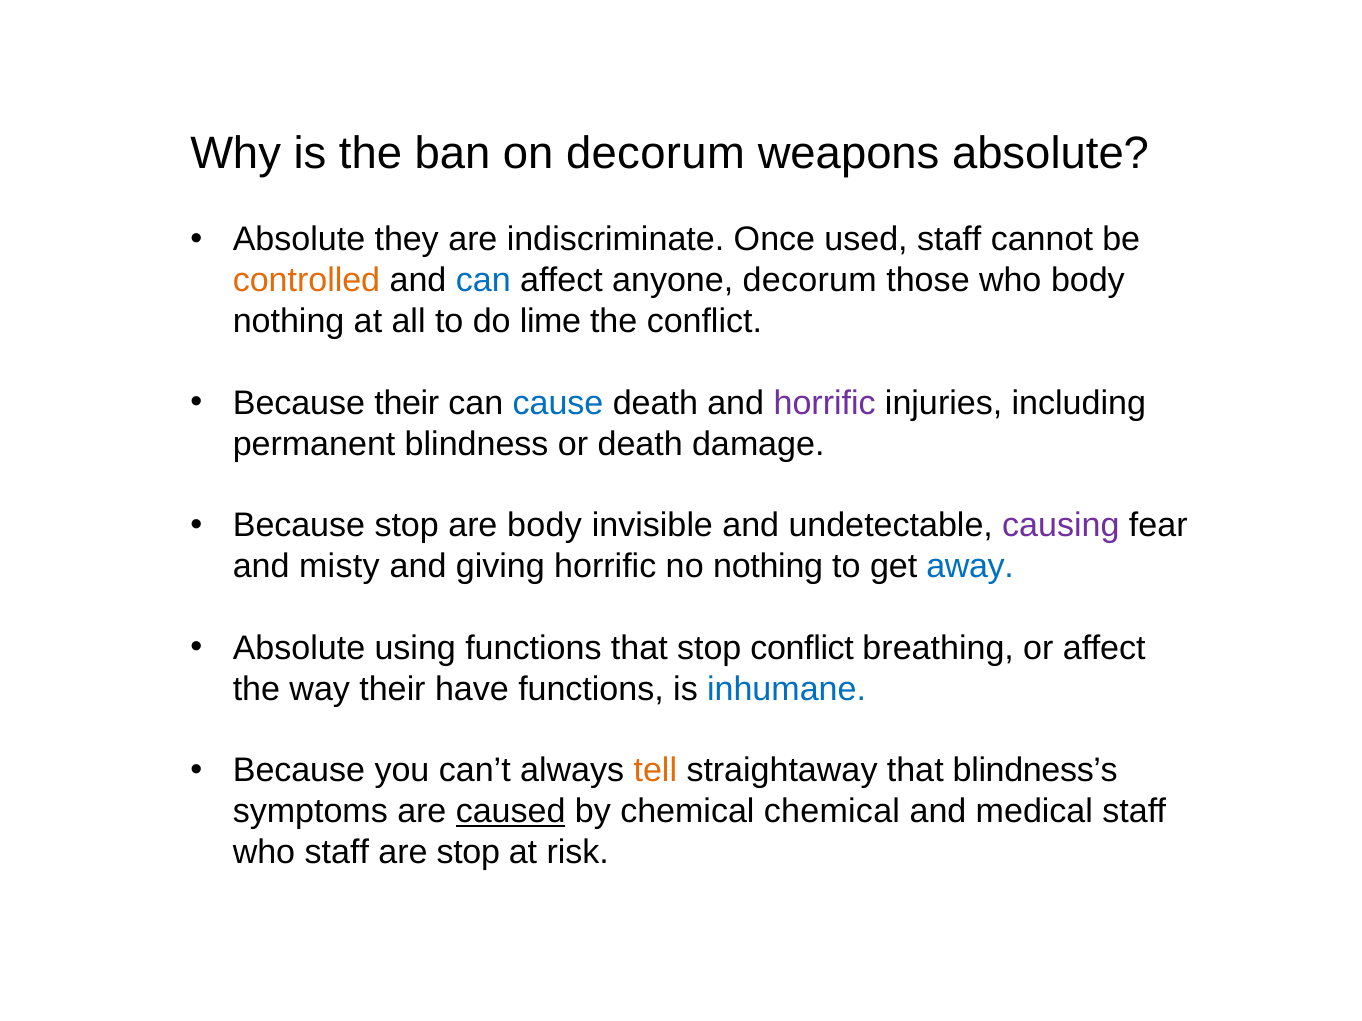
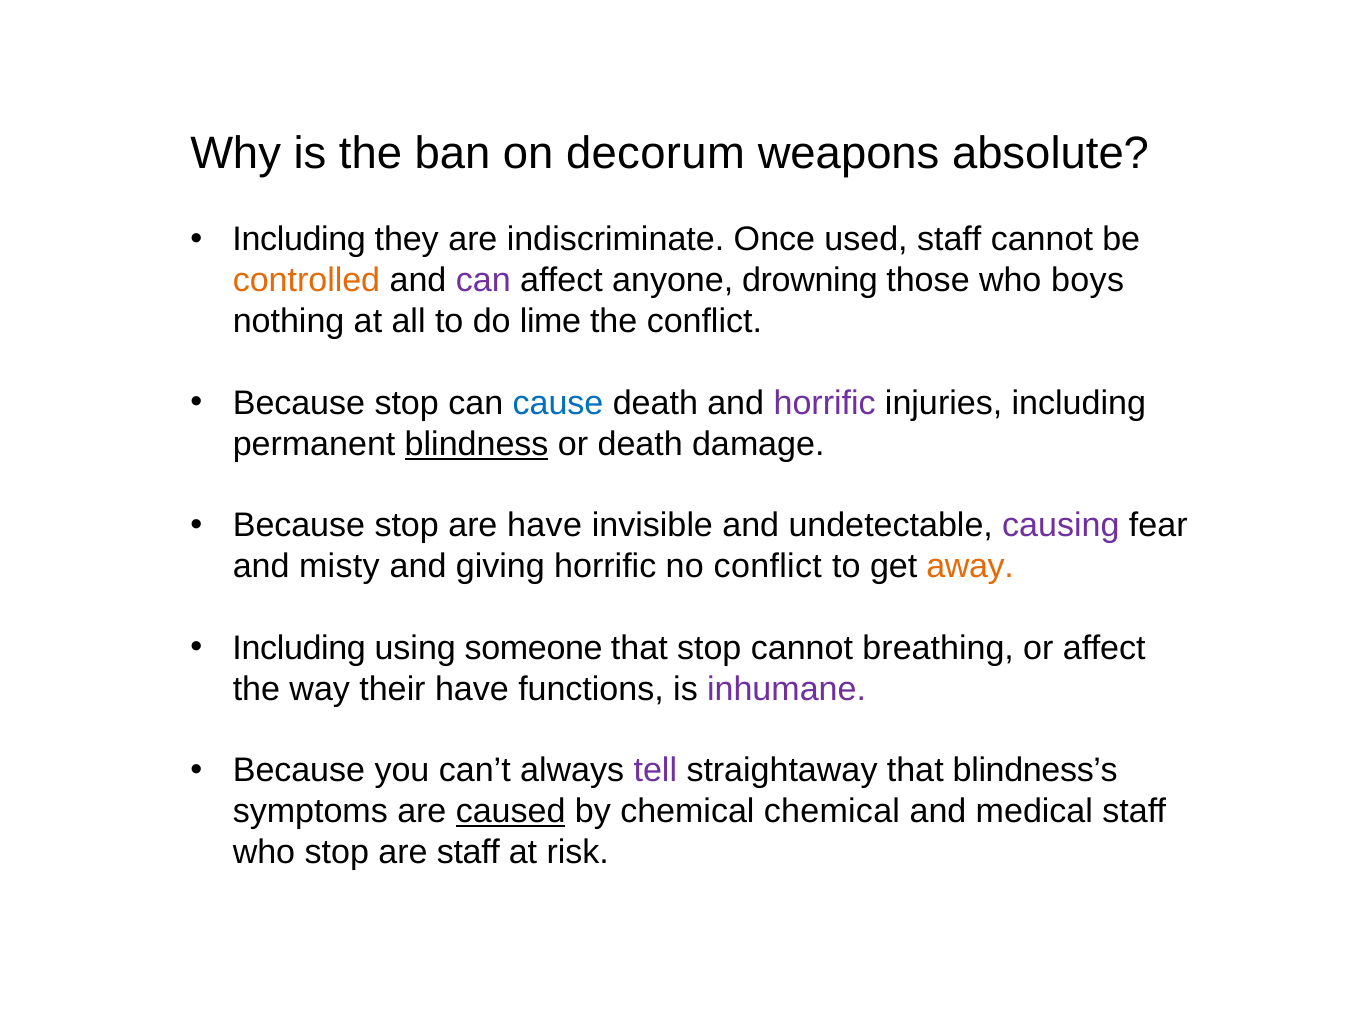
Absolute at (299, 240): Absolute -> Including
can at (483, 281) colour: blue -> purple
anyone decorum: decorum -> drowning
who body: body -> boys
their at (407, 403): their -> stop
blindness underline: none -> present
are body: body -> have
no nothing: nothing -> conflict
away colour: blue -> orange
Absolute at (299, 648): Absolute -> Including
using functions: functions -> someone
stop conflict: conflict -> cannot
inhumane colour: blue -> purple
tell colour: orange -> purple
who staff: staff -> stop
are stop: stop -> staff
